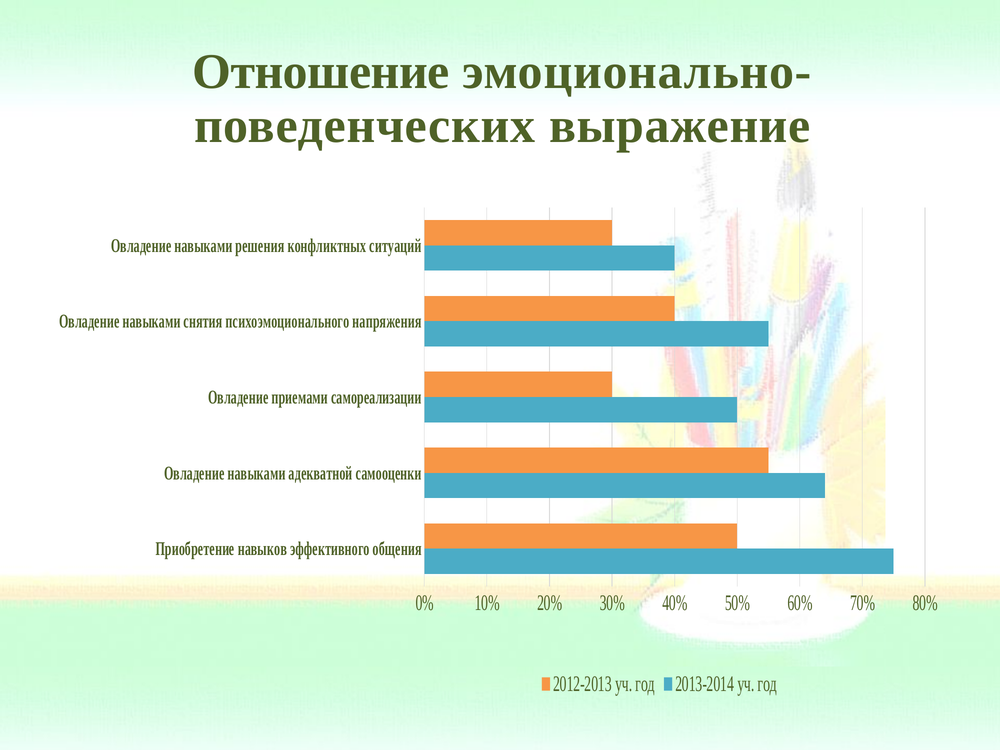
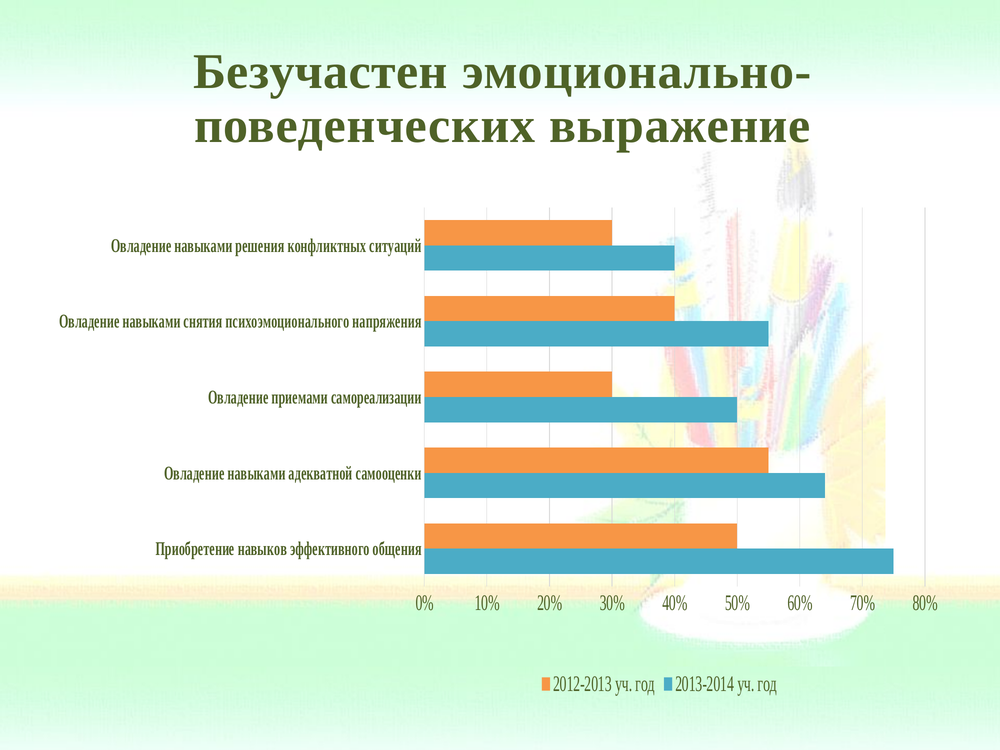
Отношение: Отношение -> Безучастен
